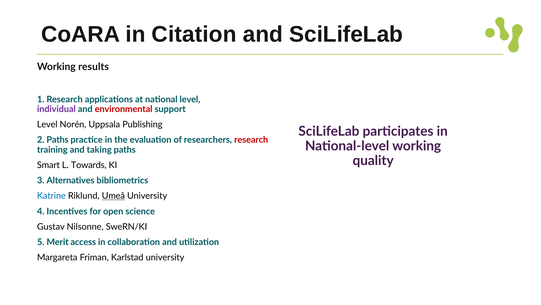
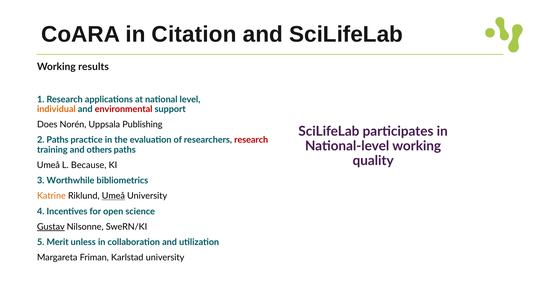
individual colour: purple -> orange
Level at (47, 124): Level -> Does
taking: taking -> others
Smart at (48, 165): Smart -> Umeå
Towards: Towards -> Because
Alternatives: Alternatives -> Worthwhile
Katrine colour: blue -> orange
Gustav underline: none -> present
access: access -> unless
